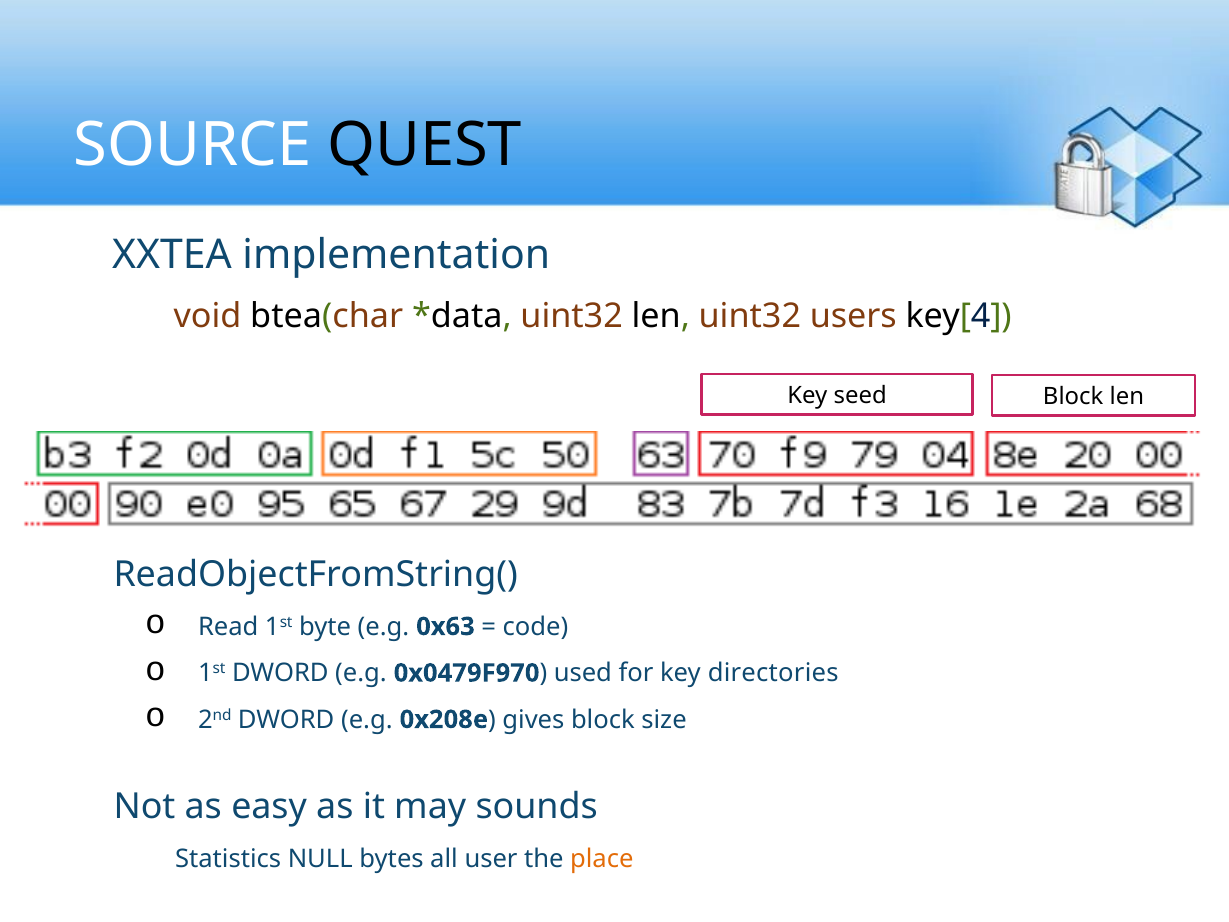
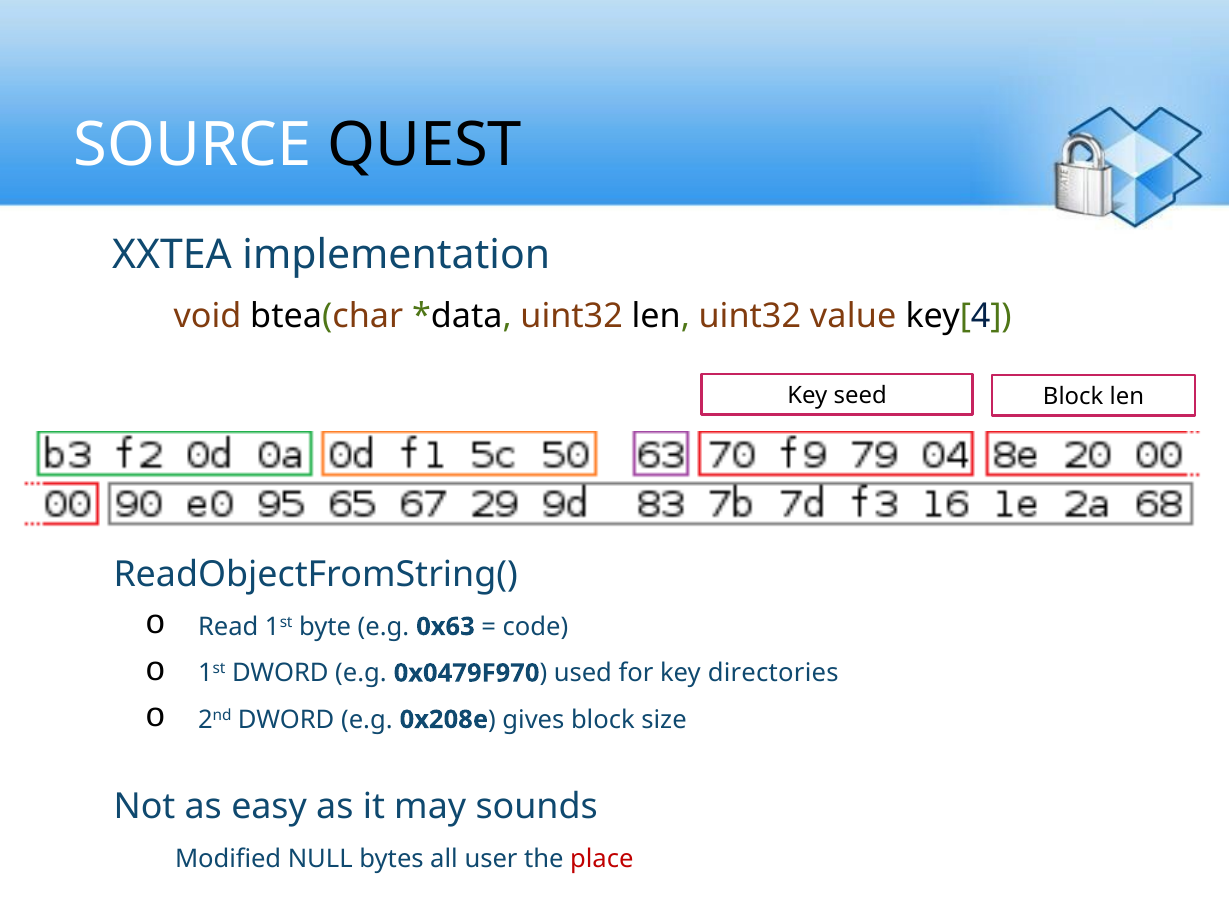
users: users -> value
Statistics: Statistics -> Modified
place colour: orange -> red
